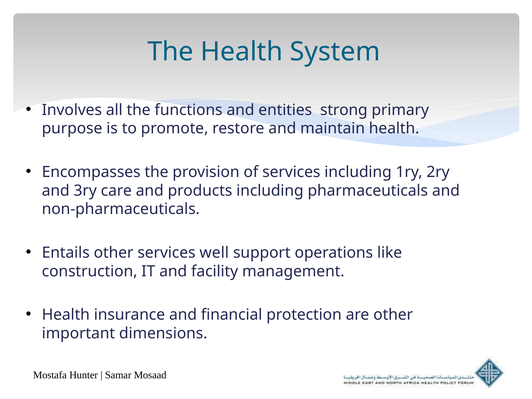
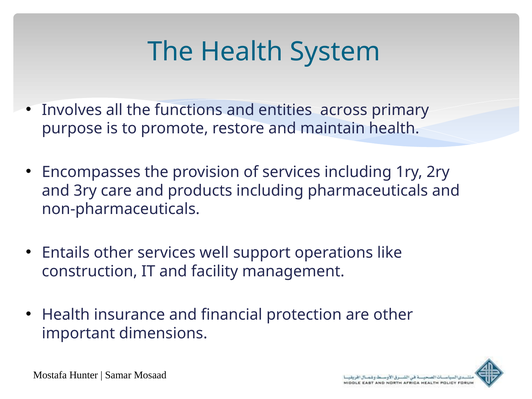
strong: strong -> across
